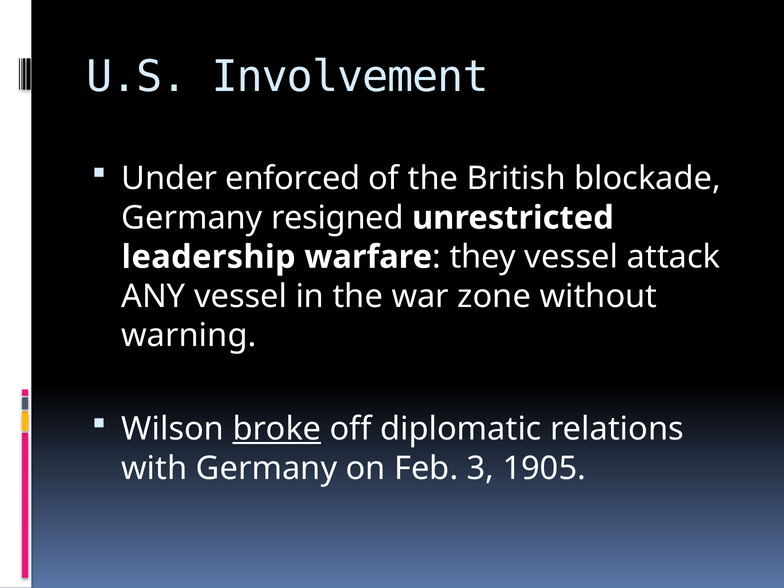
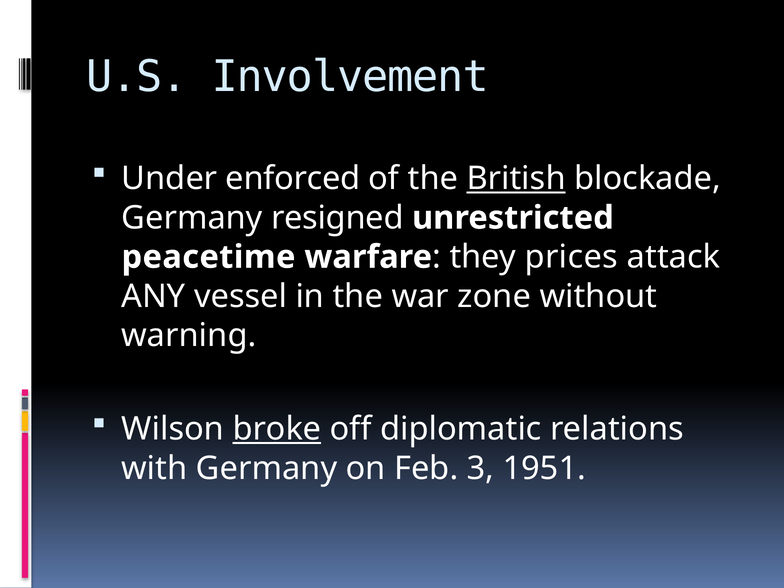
British underline: none -> present
leadership: leadership -> peacetime
they vessel: vessel -> prices
1905: 1905 -> 1951
